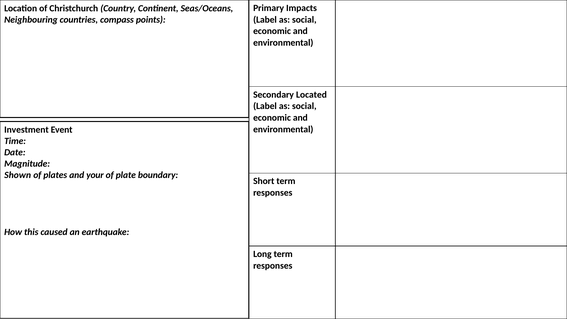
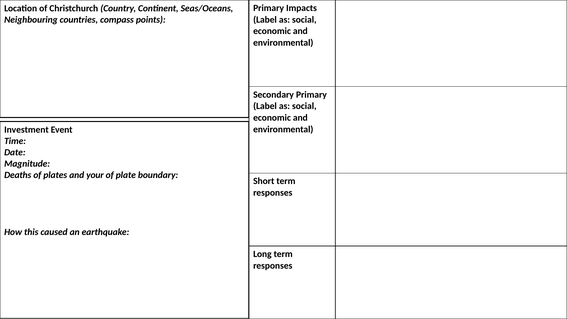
Secondary Located: Located -> Primary
Shown: Shown -> Deaths
